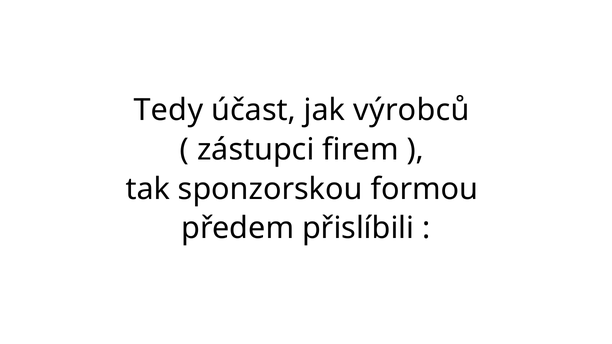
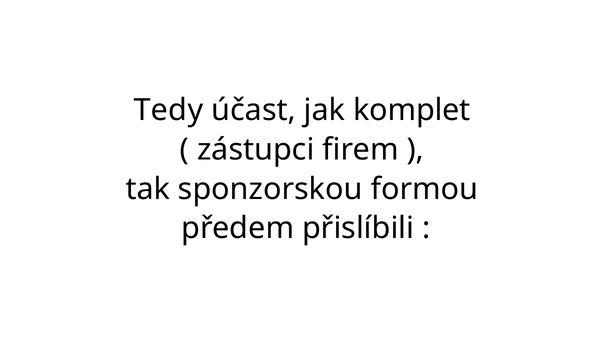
výrobců: výrobců -> komplet
